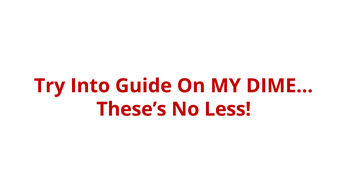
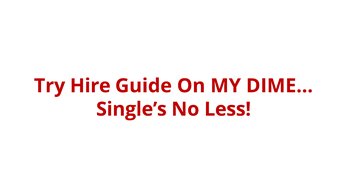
Into: Into -> Hire
These’s: These’s -> Single’s
